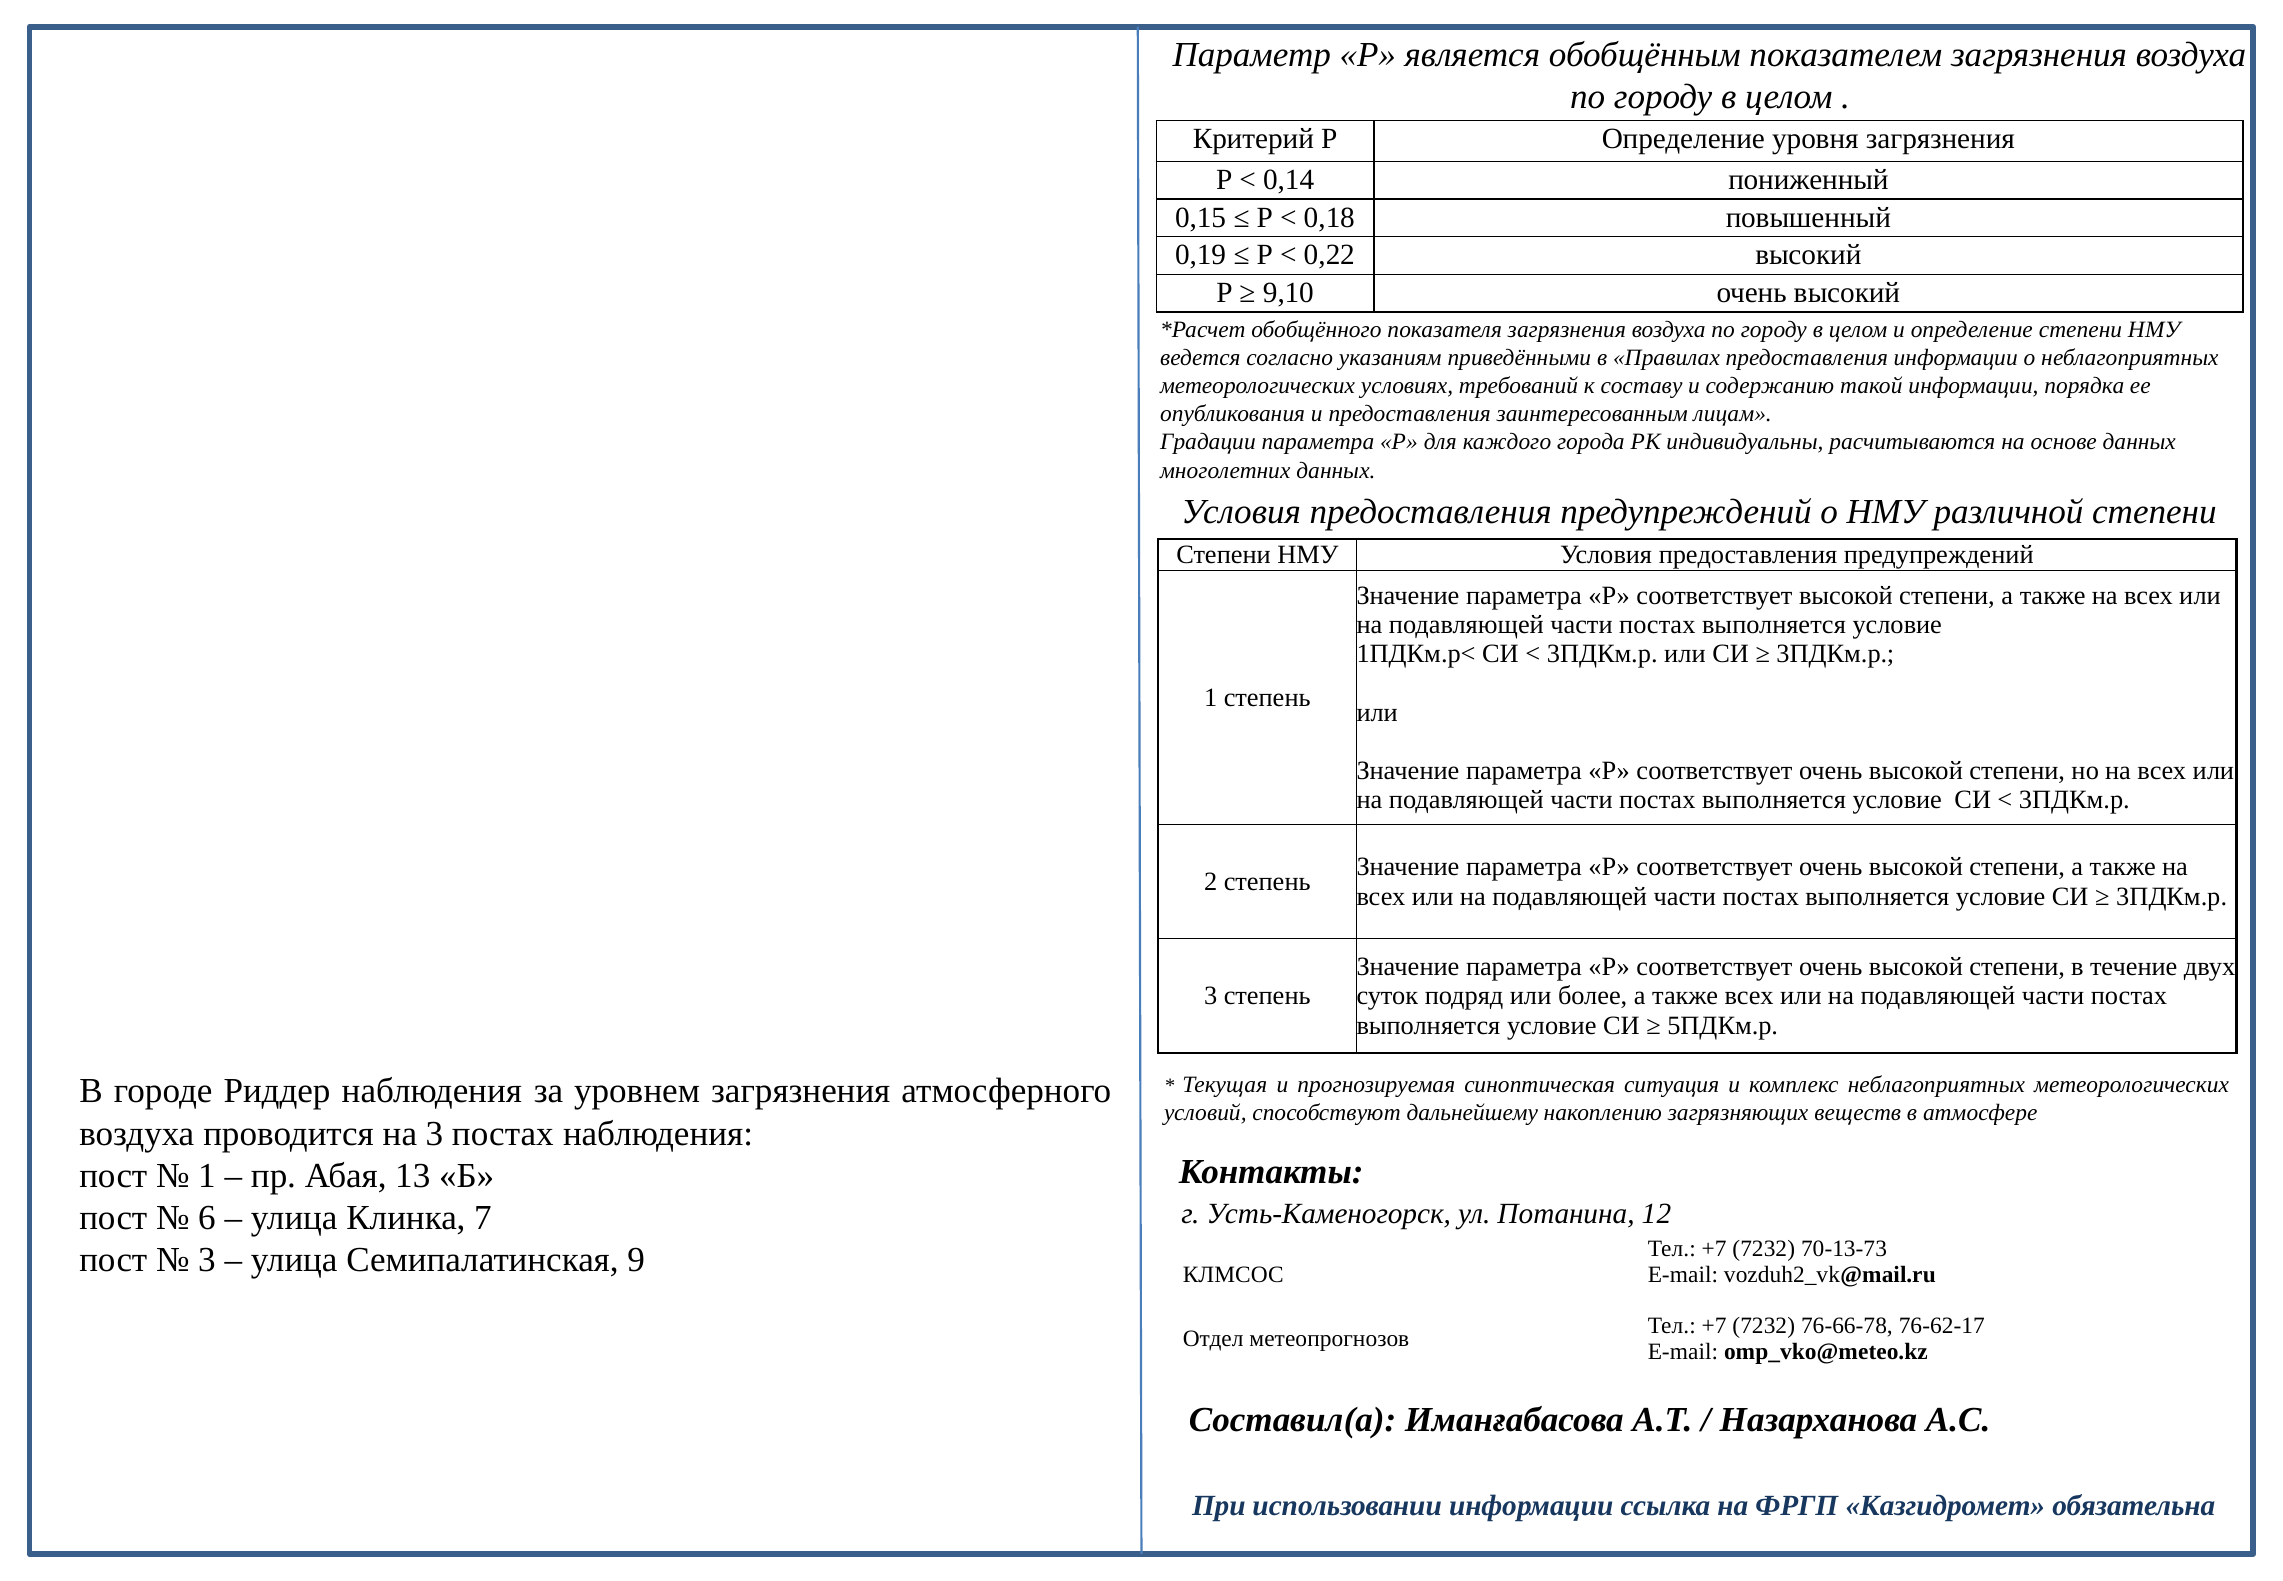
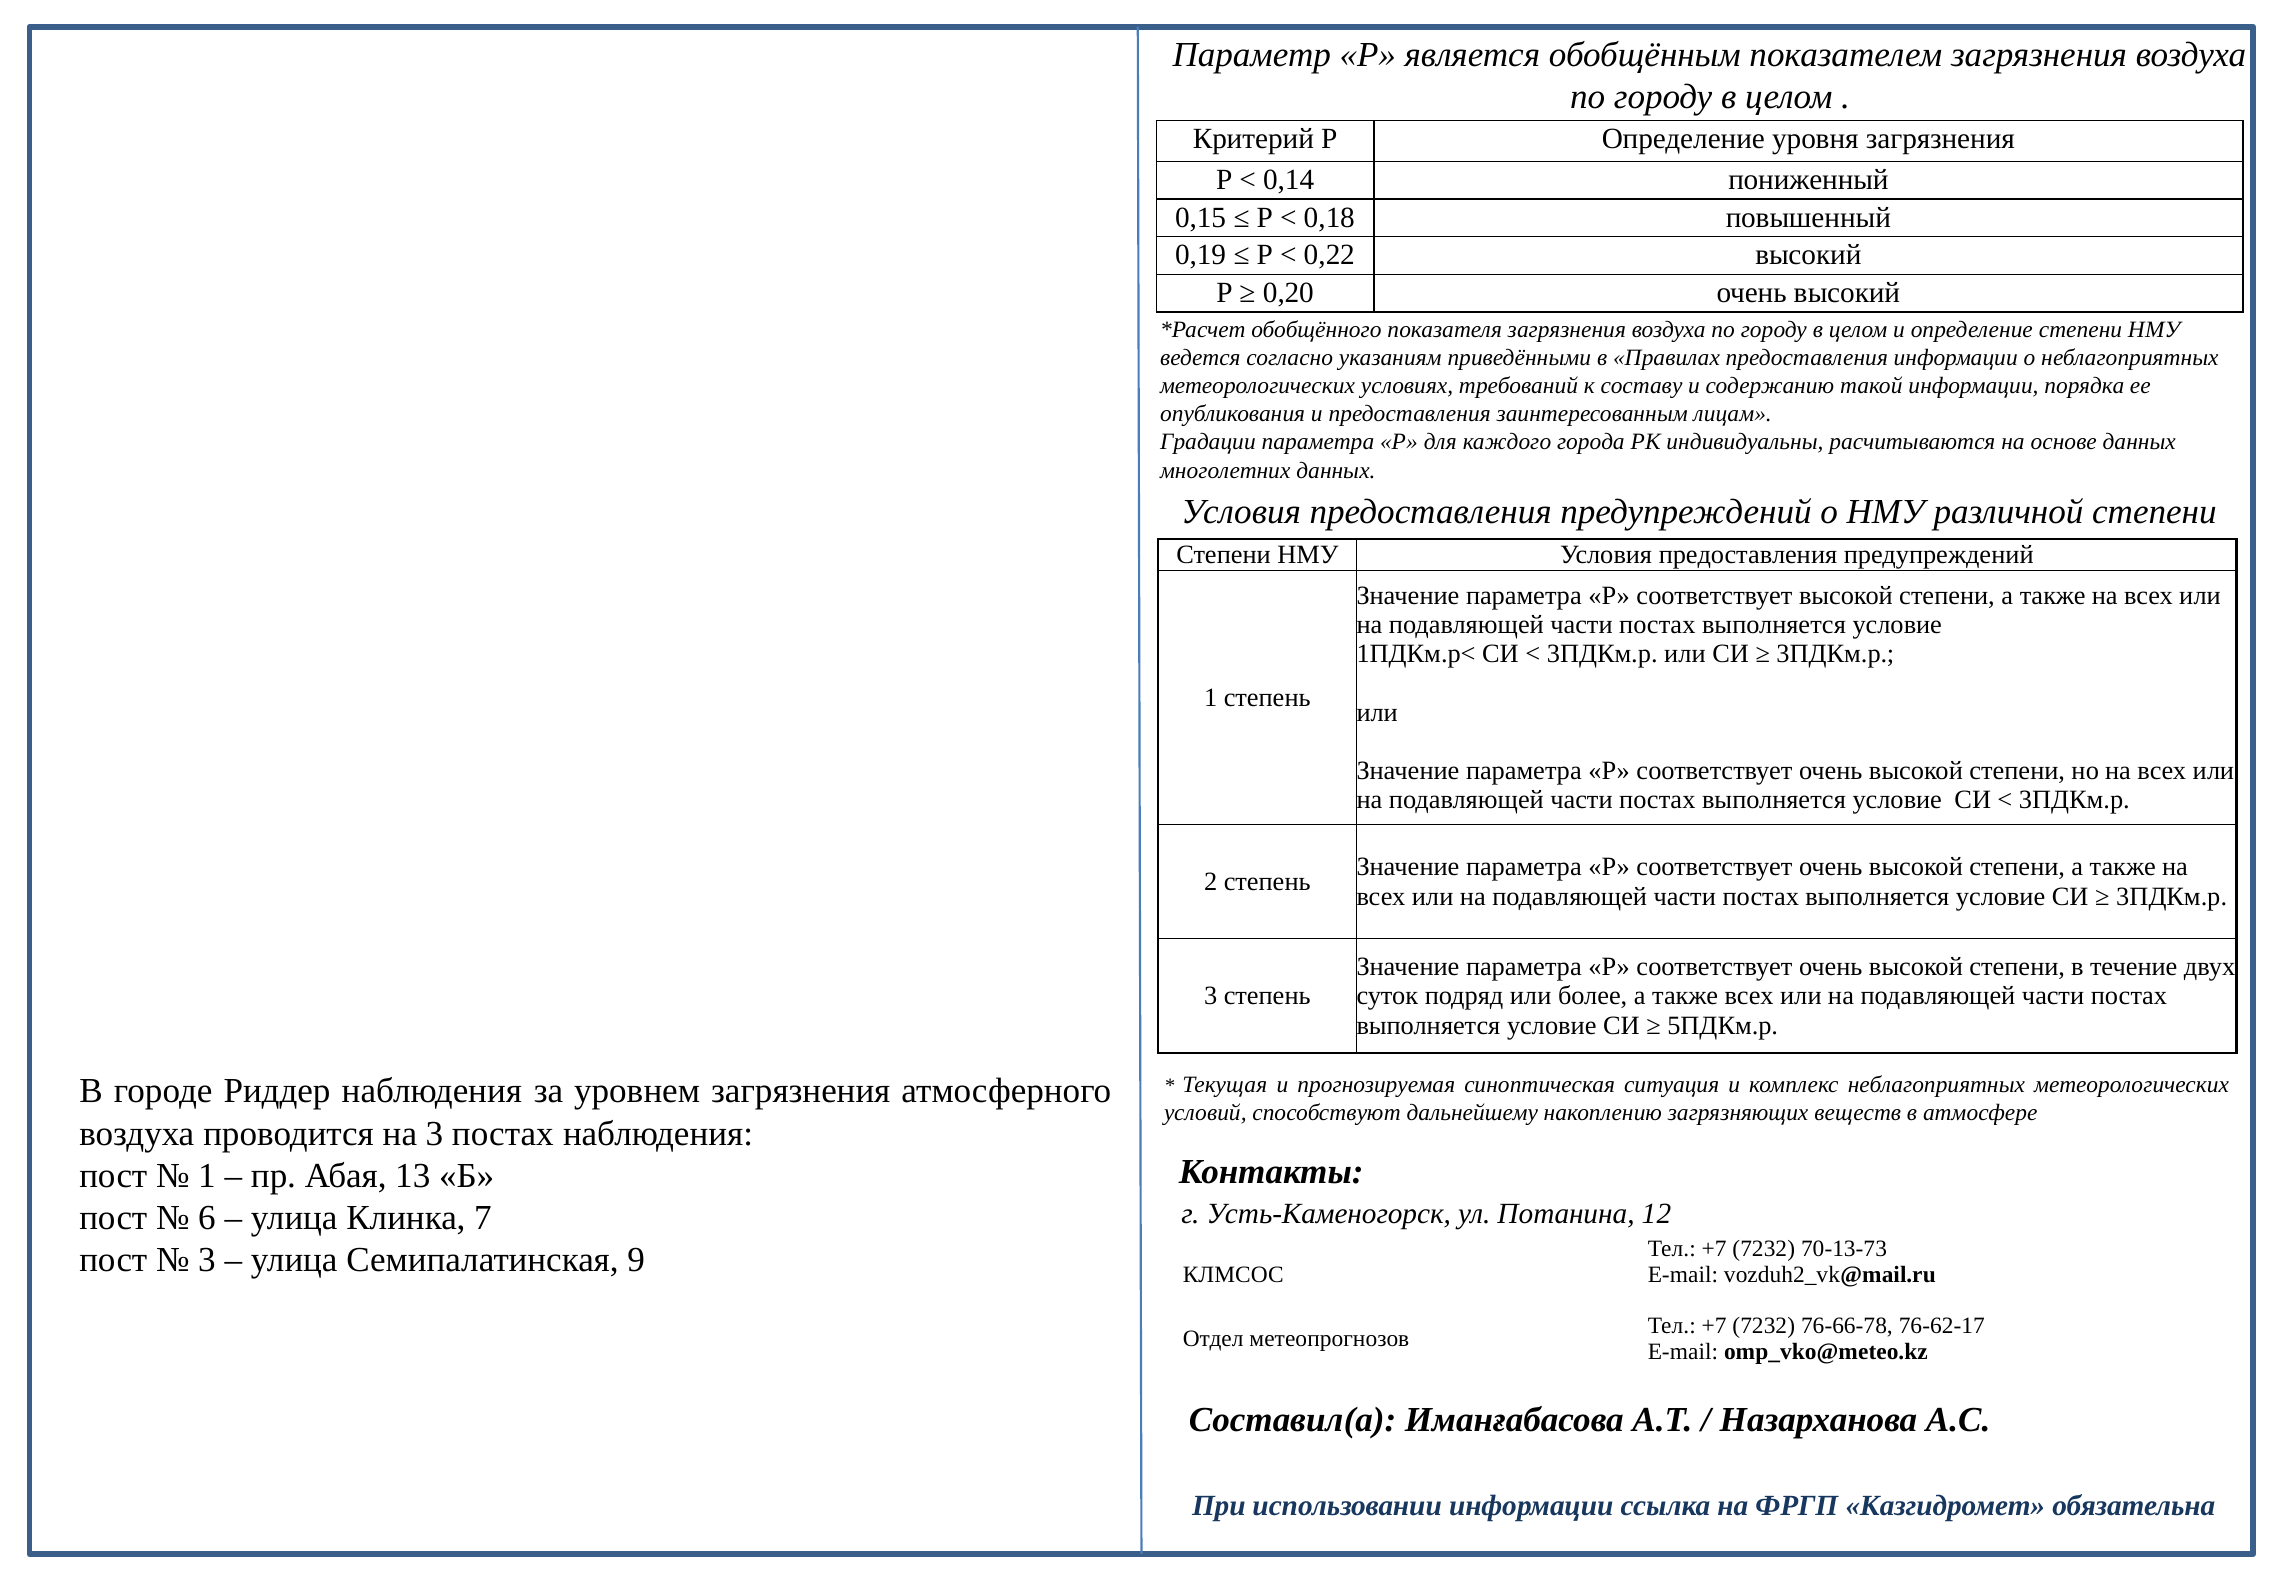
9,10: 9,10 -> 0,20
